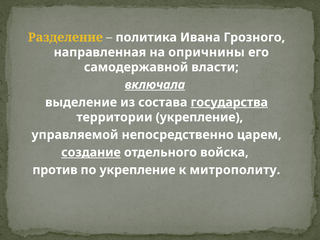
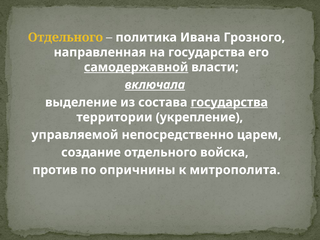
Разделение at (65, 37): Разделение -> Отдельного
на опричнины: опричнины -> государства
самодержавной underline: none -> present
создание underline: present -> none
по укрепление: укрепление -> опричнины
митрополиту: митрополиту -> митрополита
